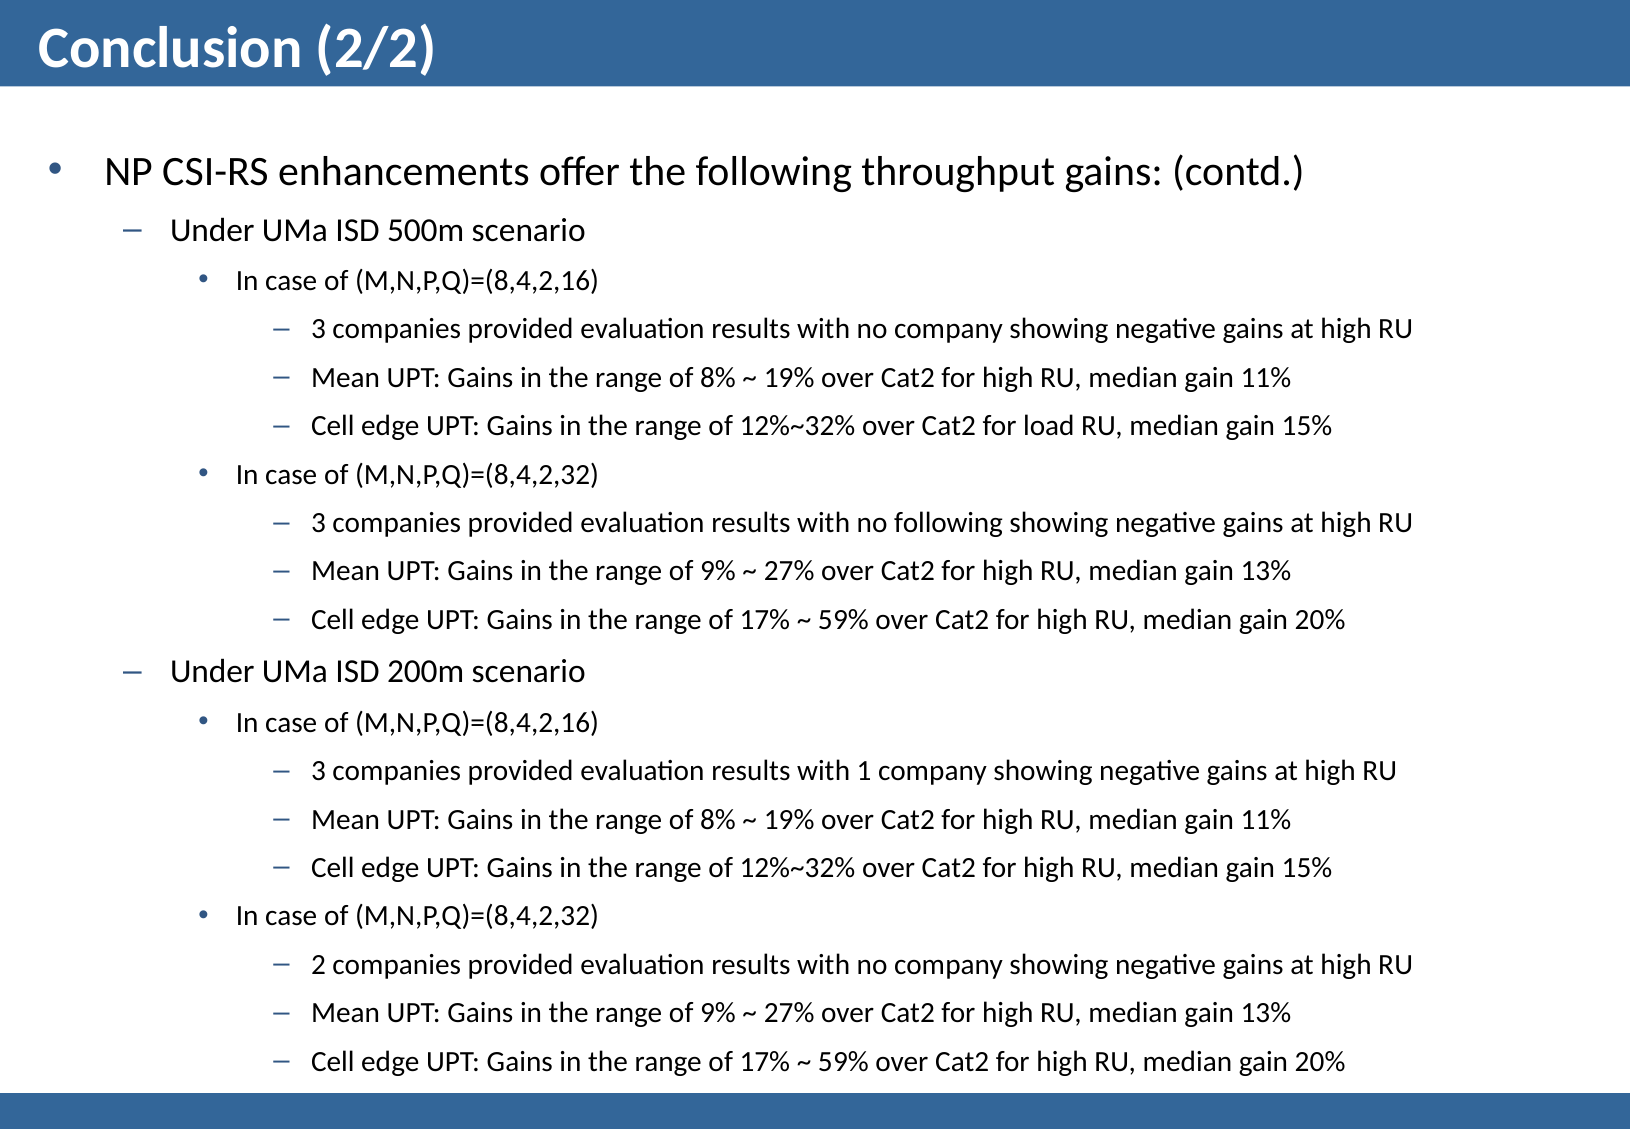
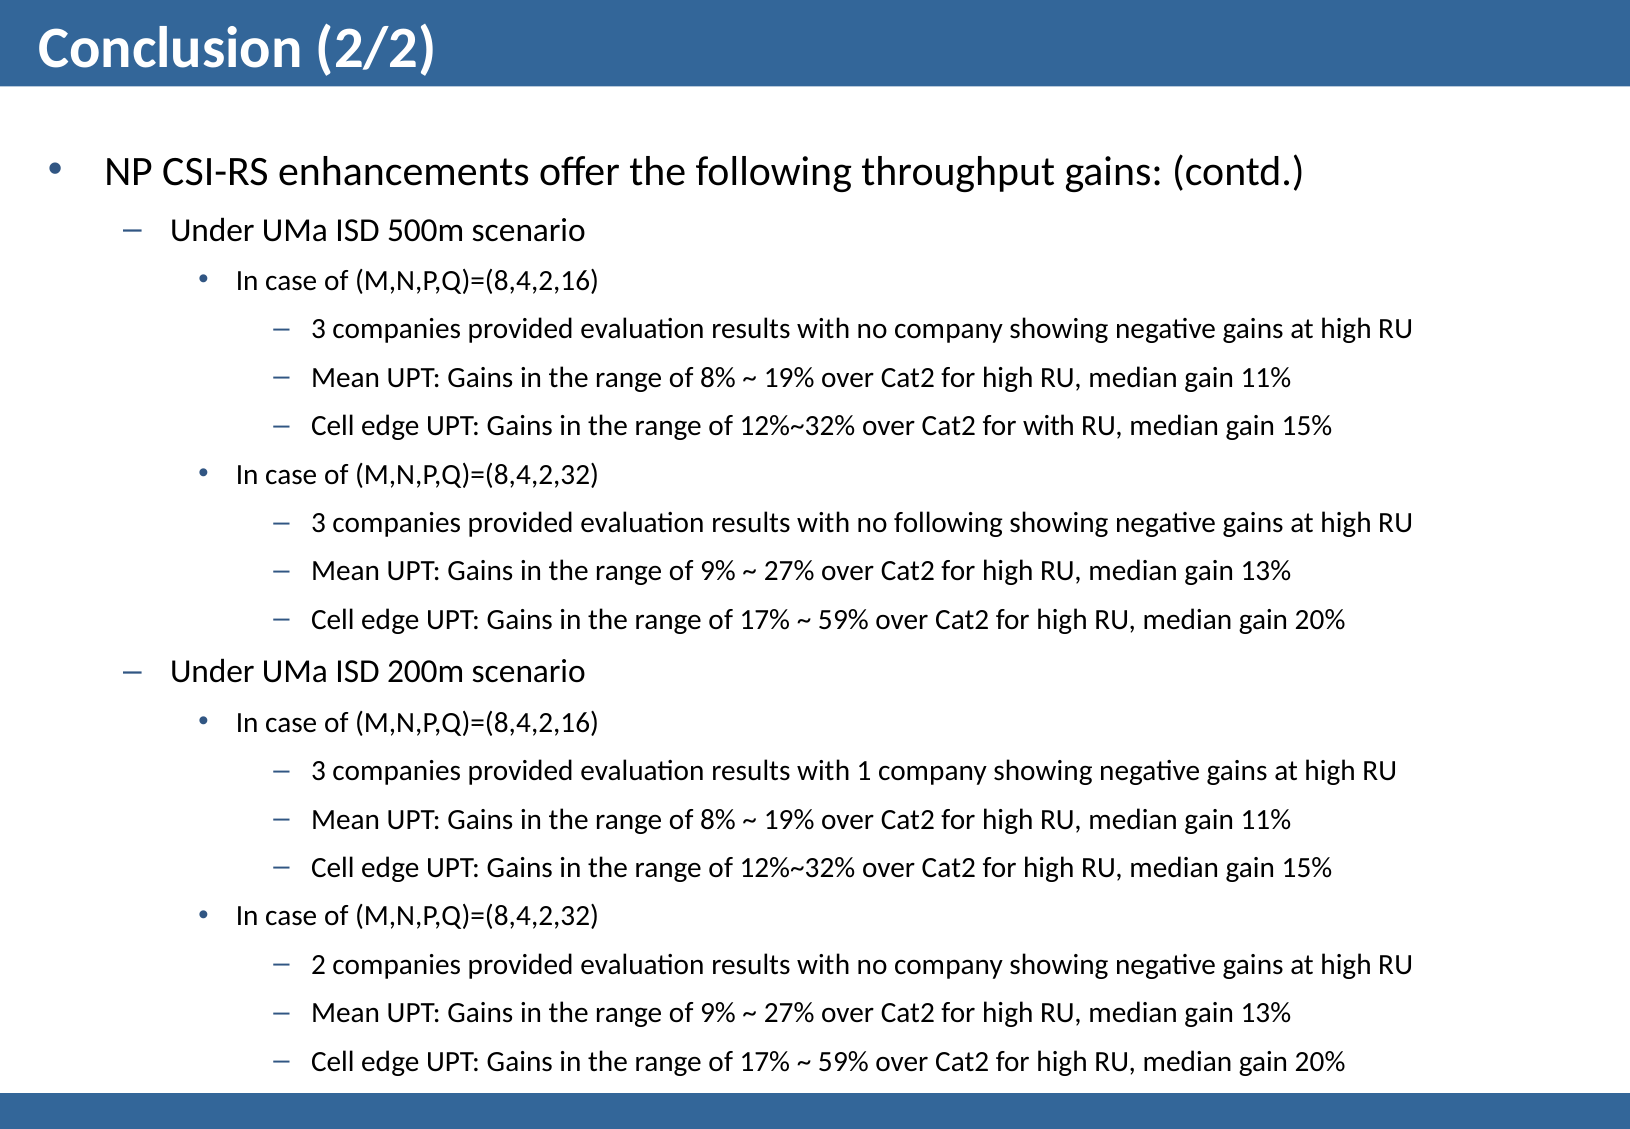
for load: load -> with
